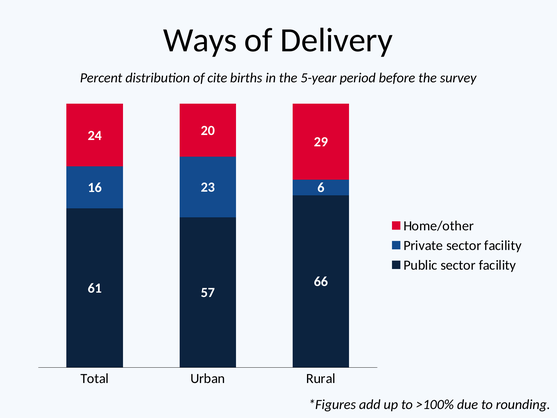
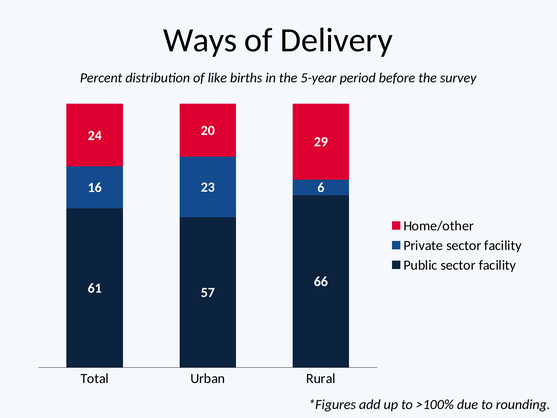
cite: cite -> like
